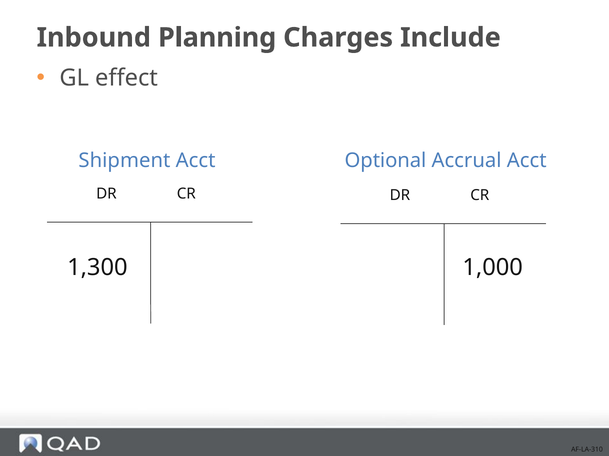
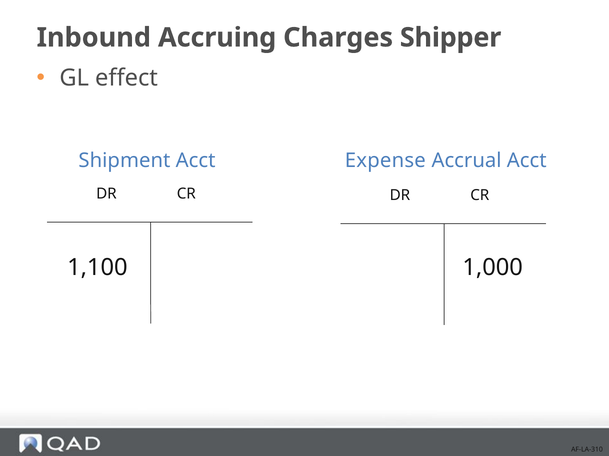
Planning: Planning -> Accruing
Include: Include -> Shipper
Optional: Optional -> Expense
1,300: 1,300 -> 1,100
